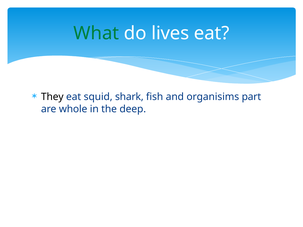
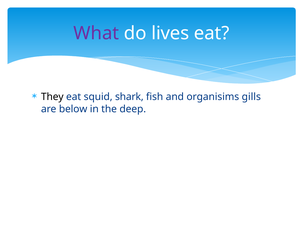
What colour: green -> purple
part: part -> gills
whole: whole -> below
